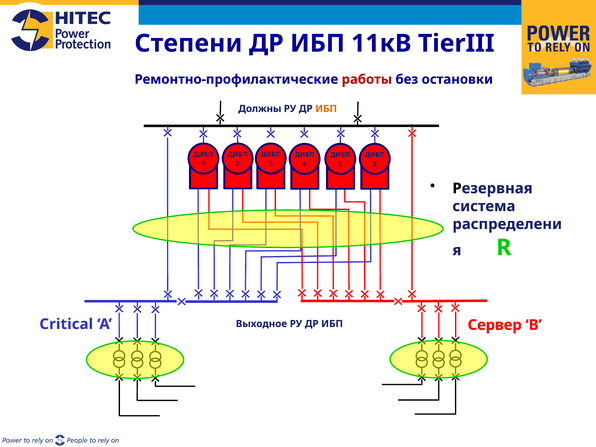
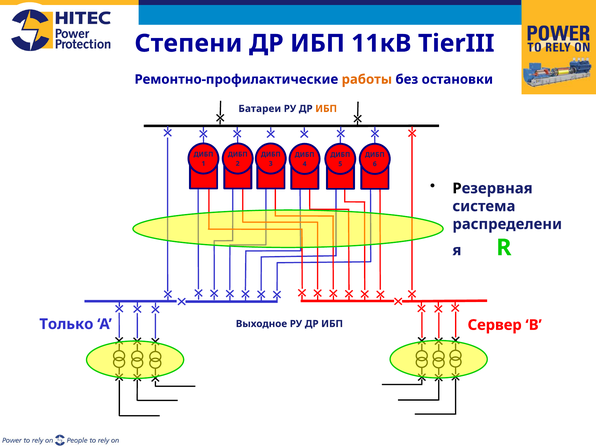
работы colour: red -> orange
Должны: Должны -> Батареи
Critical: Critical -> Только
